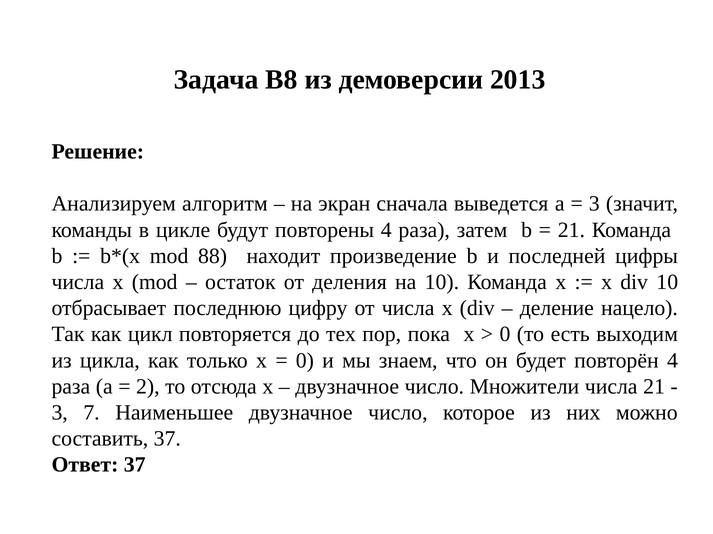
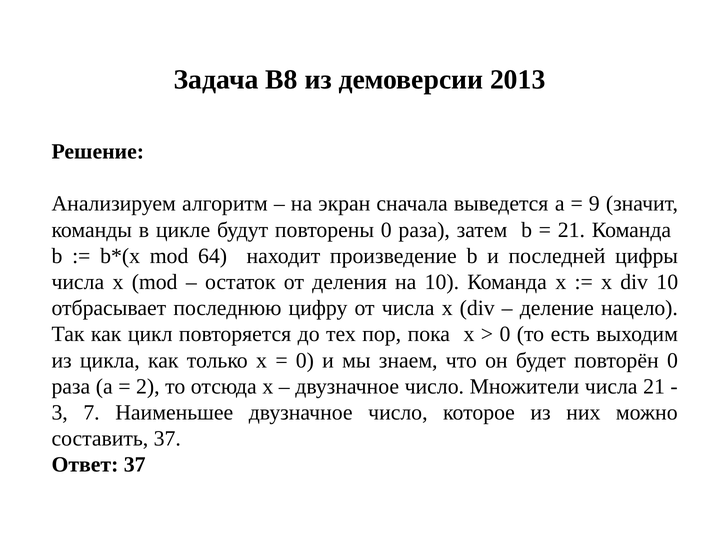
3 at (594, 204): 3 -> 9
повторены 4: 4 -> 0
88: 88 -> 64
повторён 4: 4 -> 0
